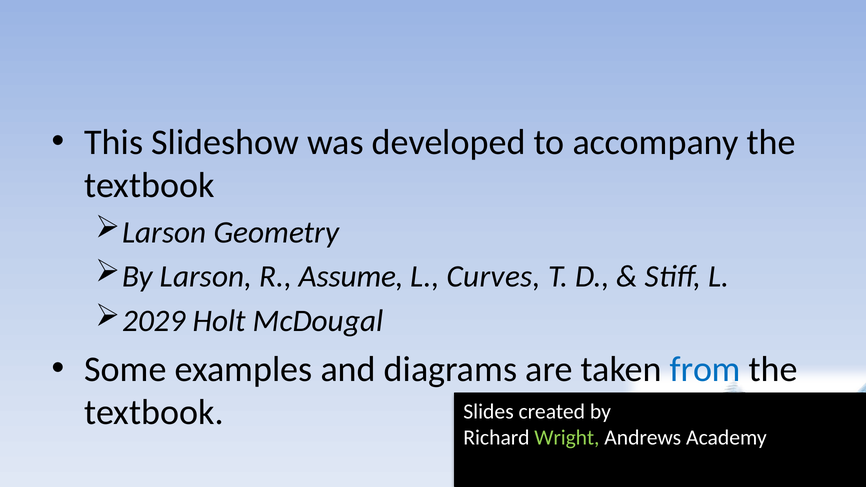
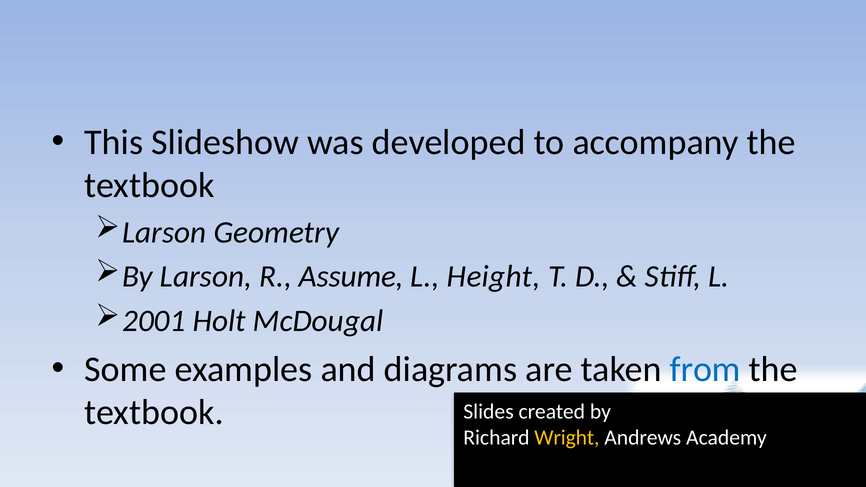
Curves: Curves -> Height
2029: 2029 -> 2001
Wright colour: light green -> yellow
